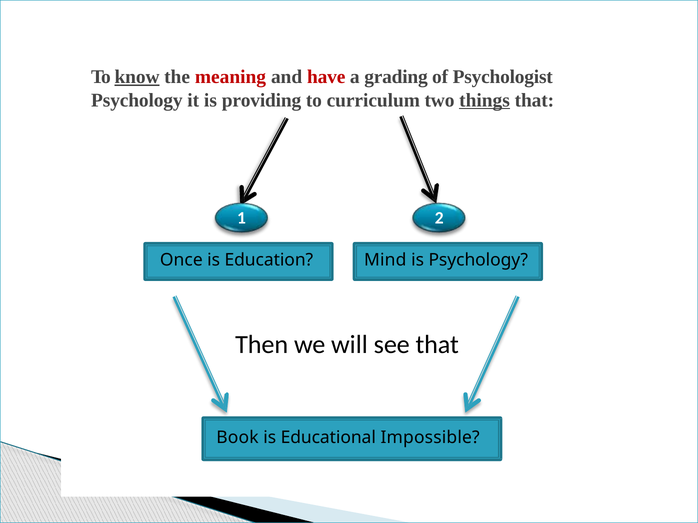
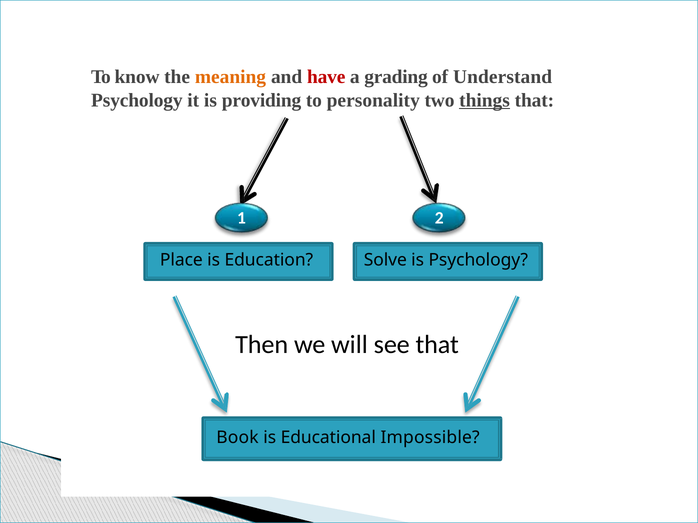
know underline: present -> none
meaning colour: red -> orange
Psychologist: Psychologist -> Understand
curriculum: curriculum -> personality
Once: Once -> Place
Mind: Mind -> Solve
